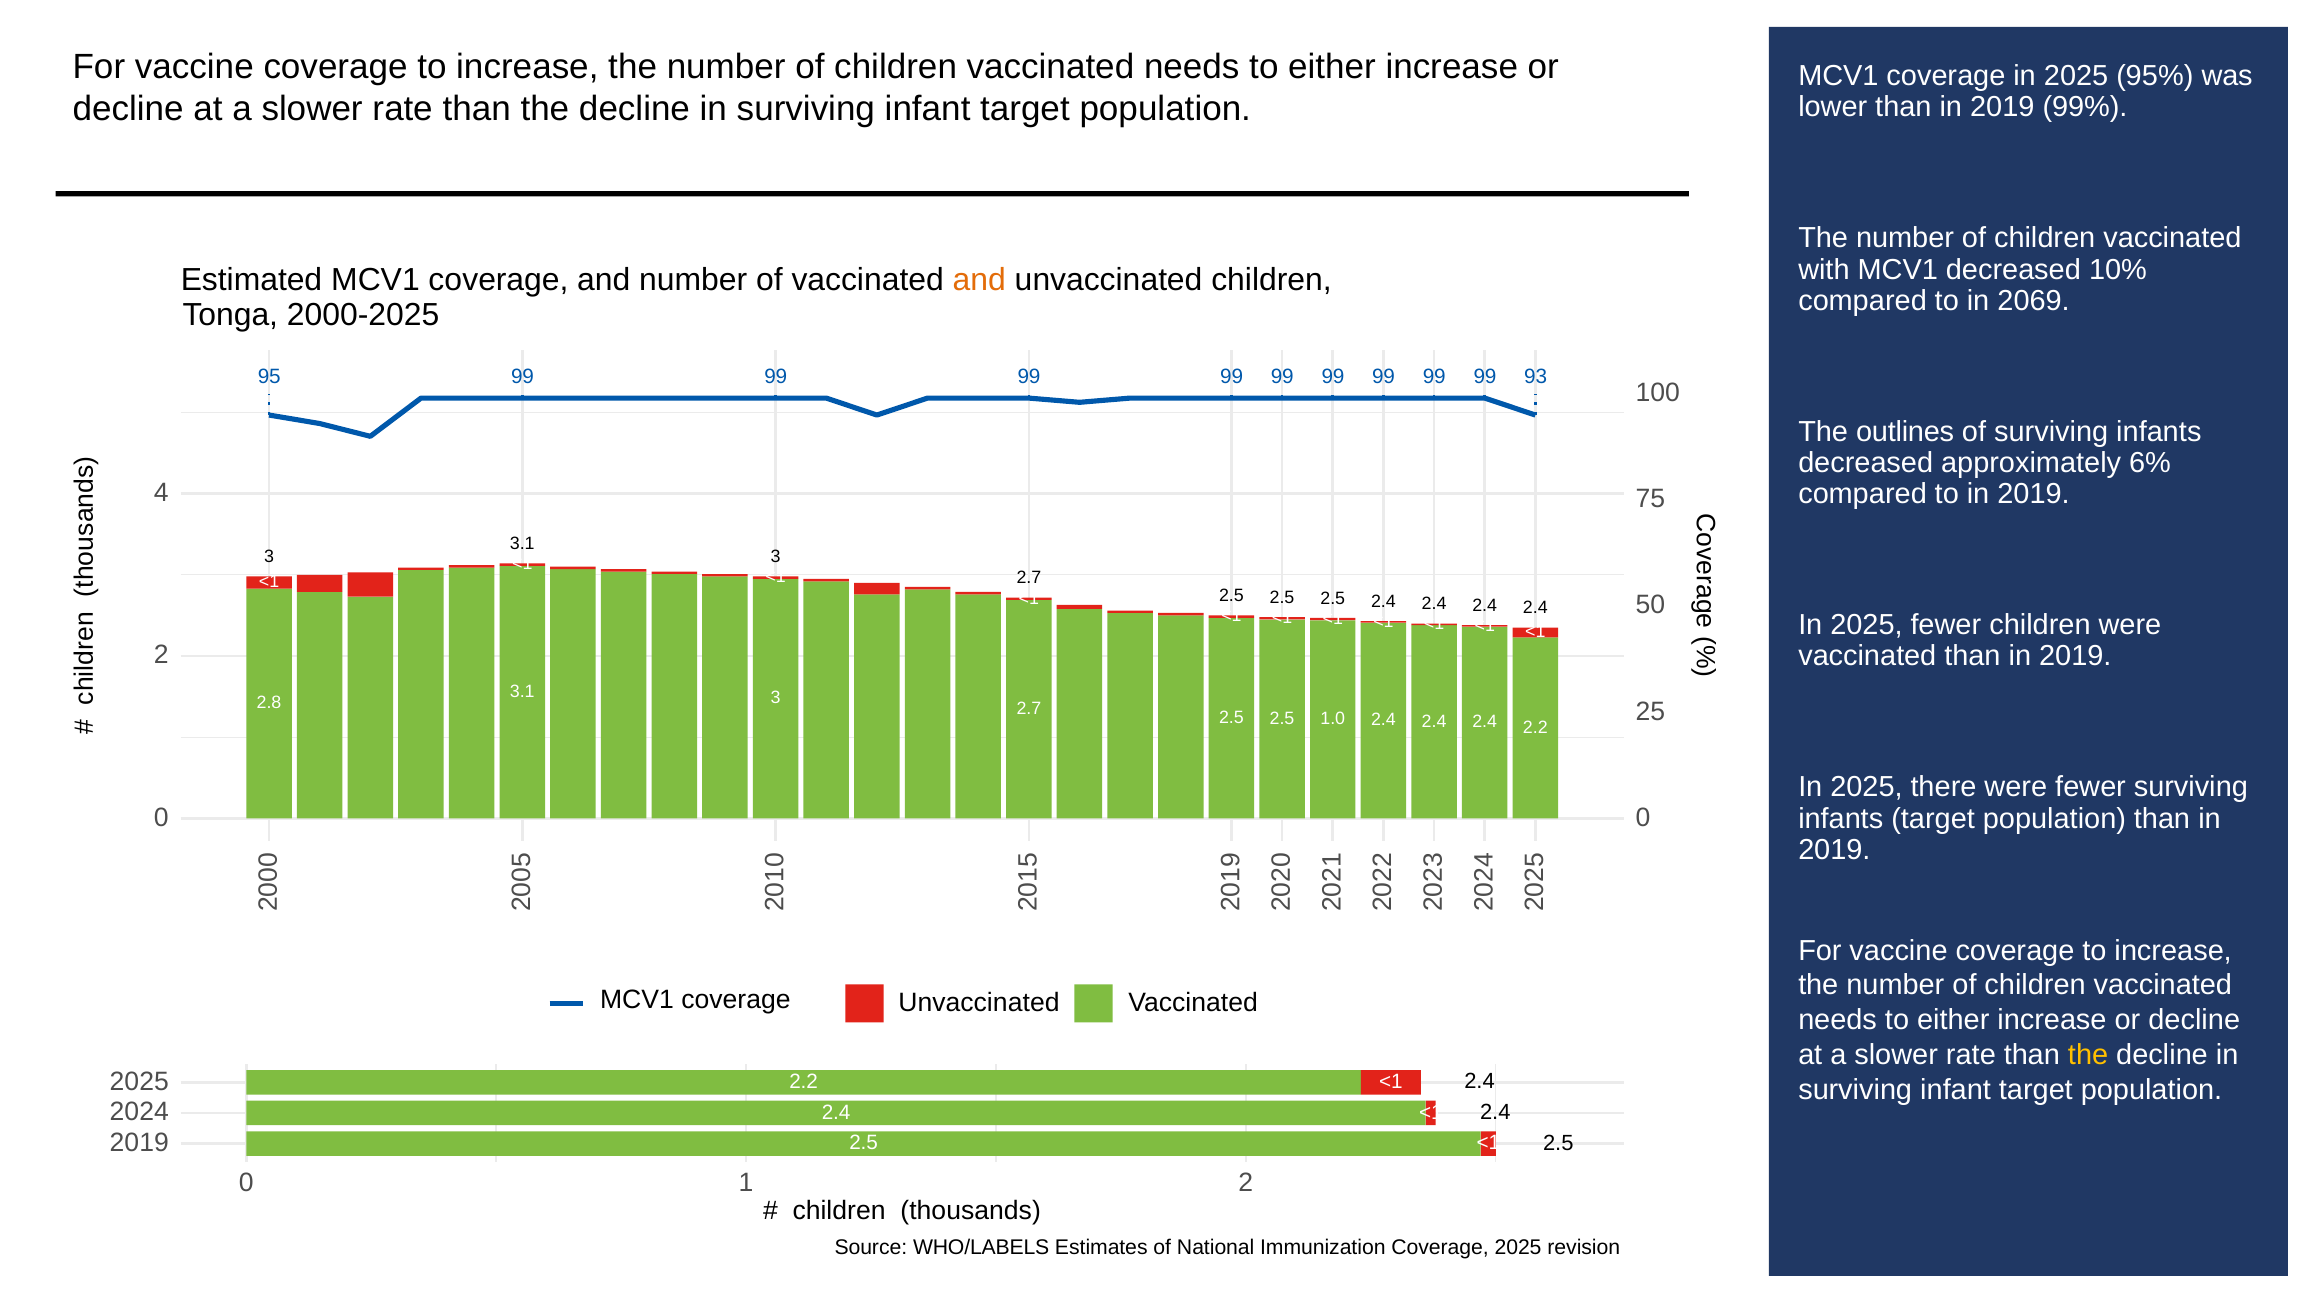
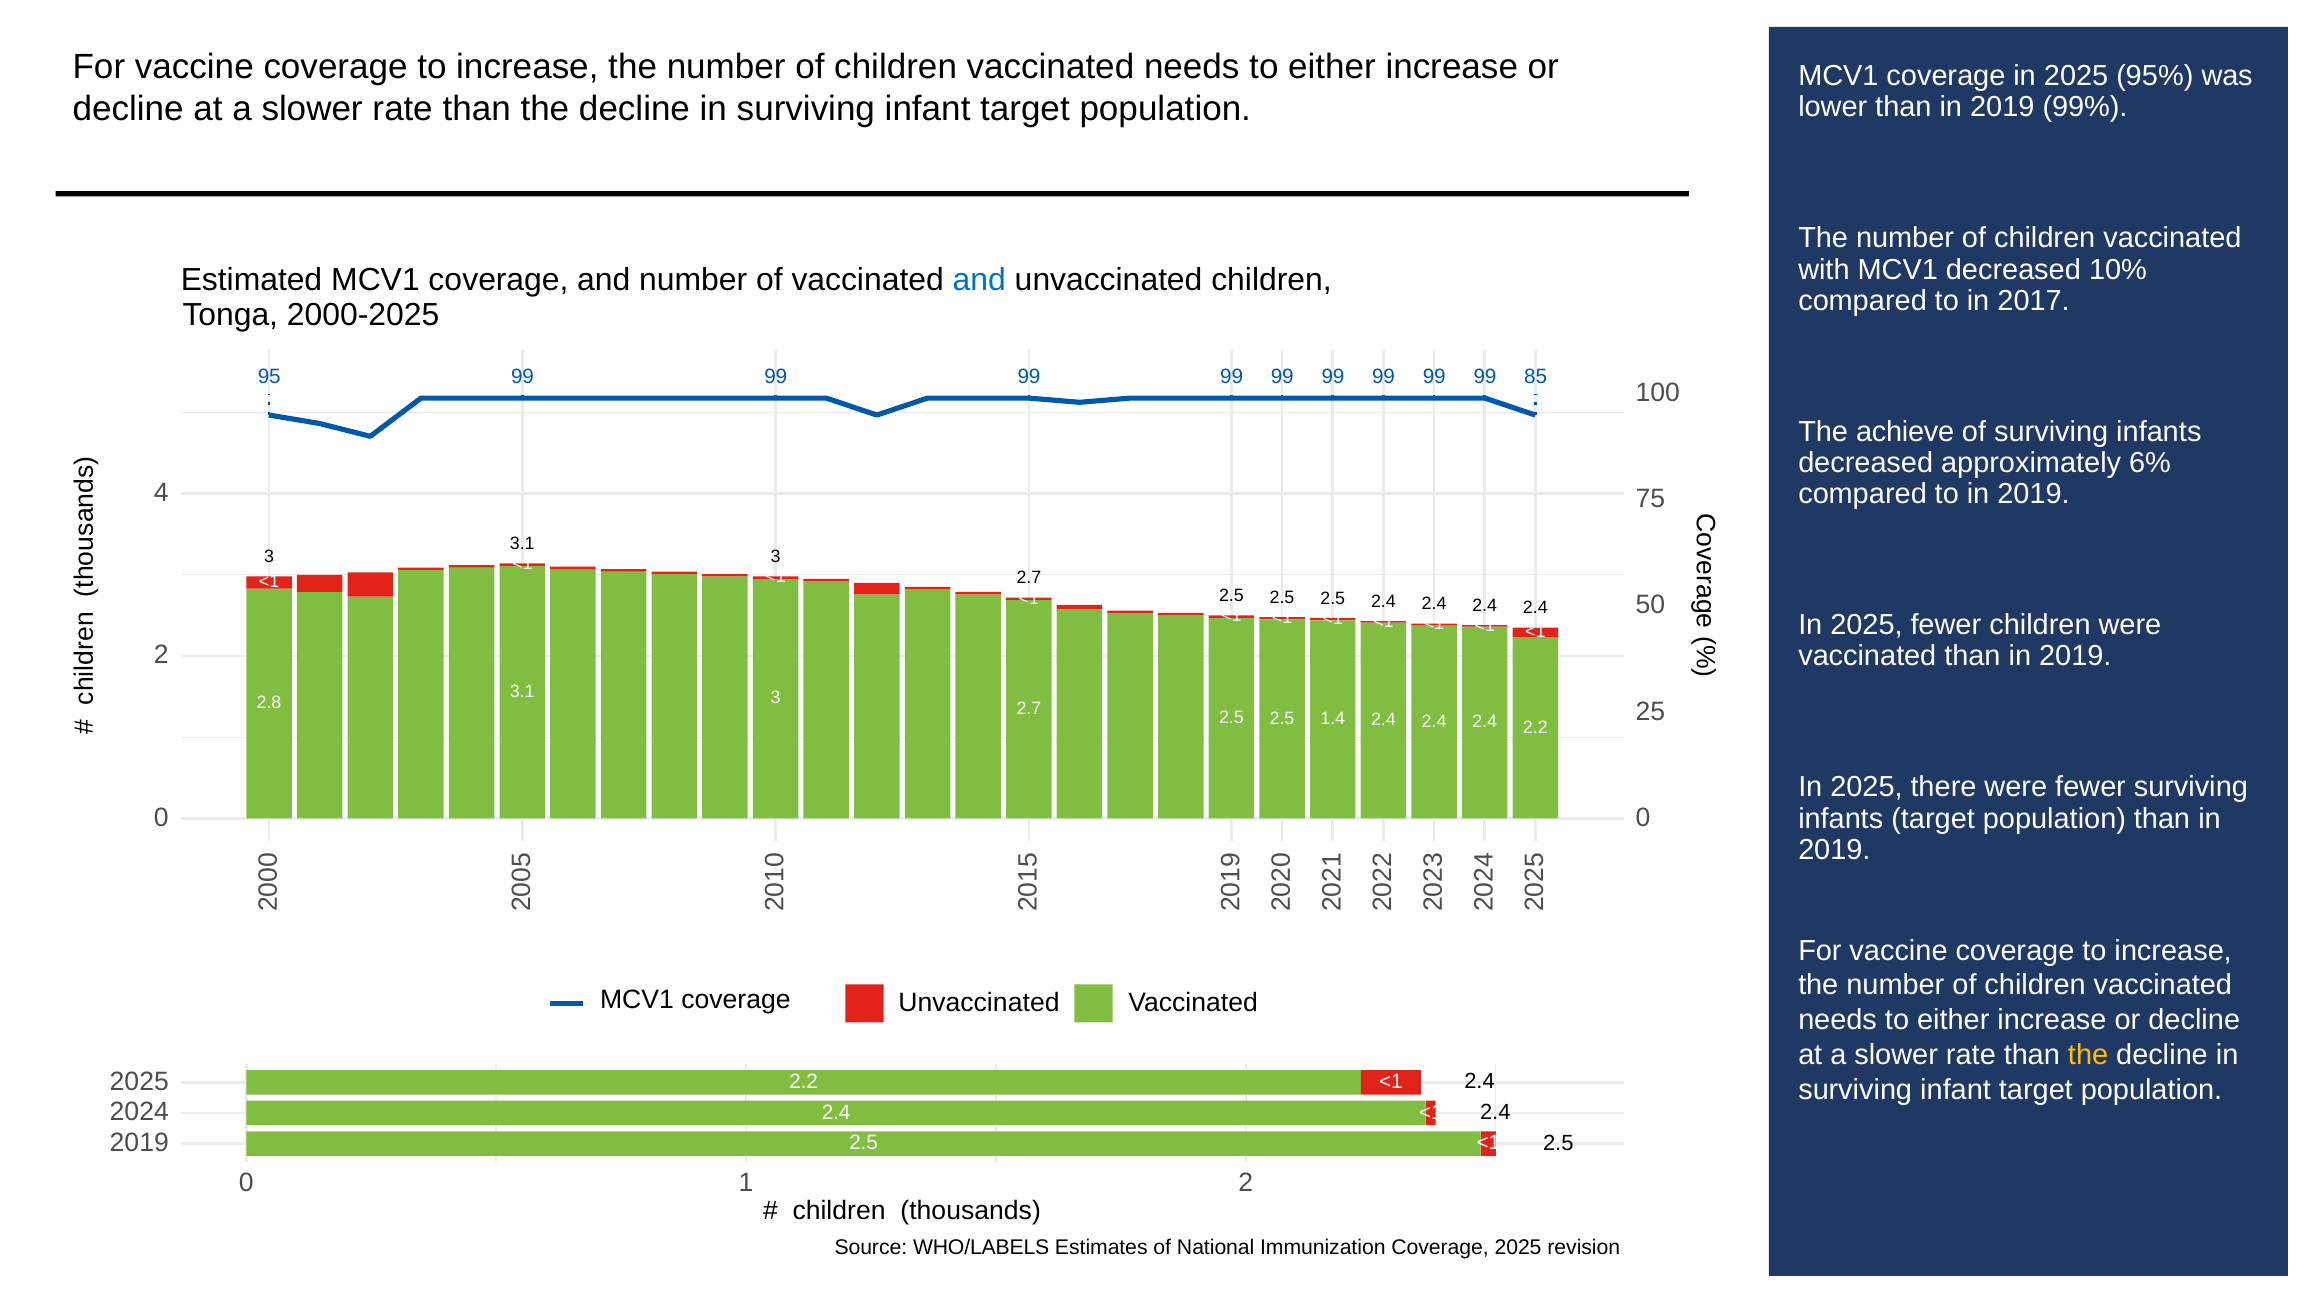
and at (979, 280) colour: orange -> blue
2069: 2069 -> 2017
93: 93 -> 85
outlines: outlines -> achieve
1.0: 1.0 -> 1.4
